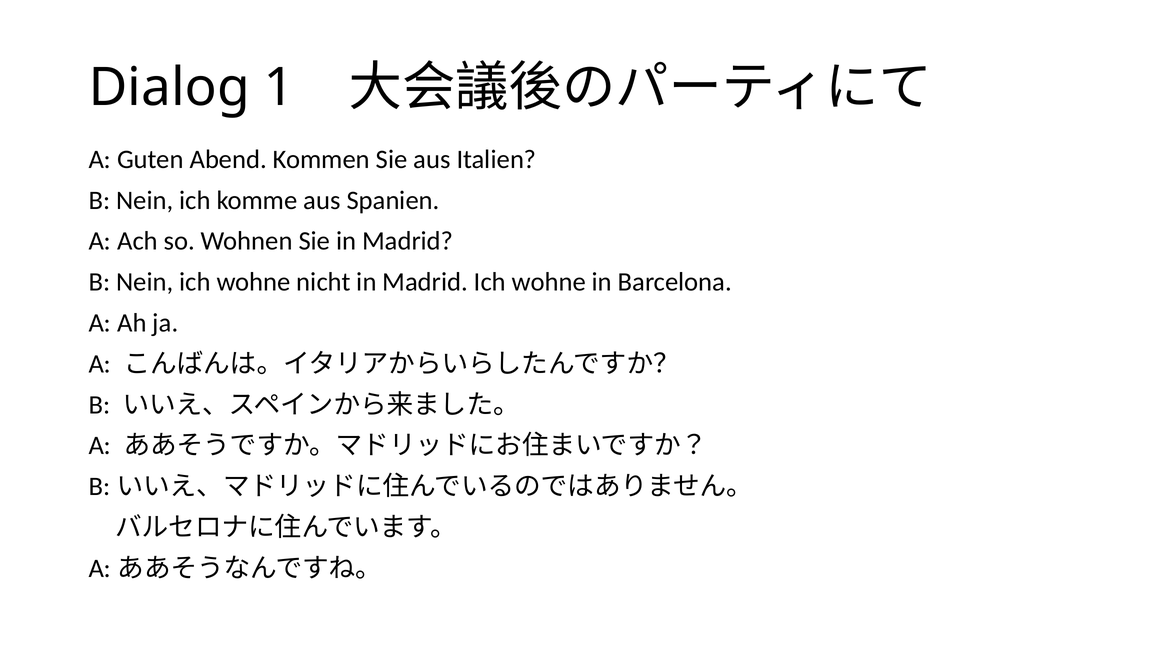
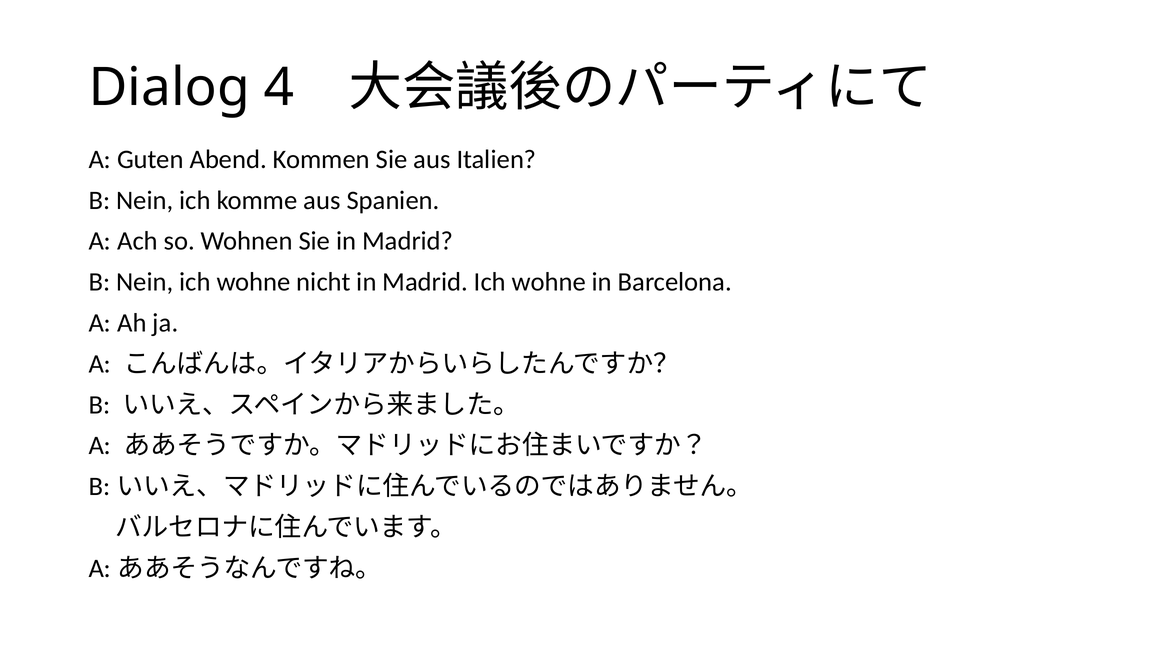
1: 1 -> 4
